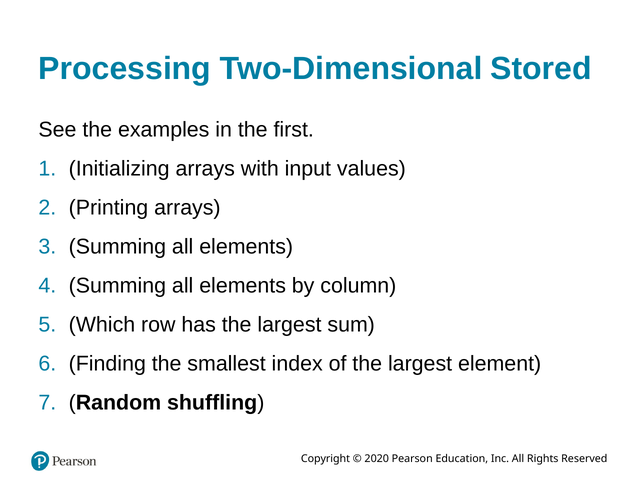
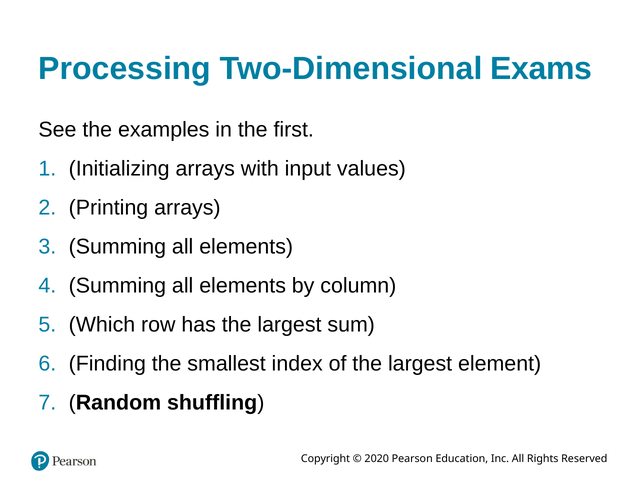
Stored: Stored -> Exams
